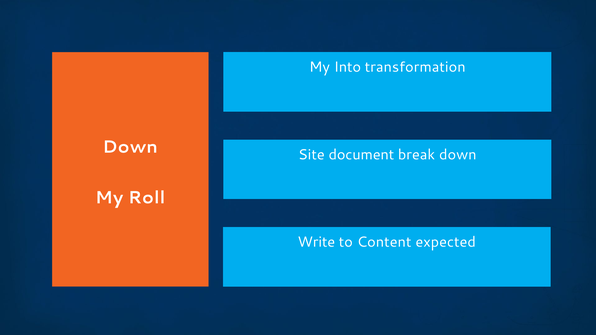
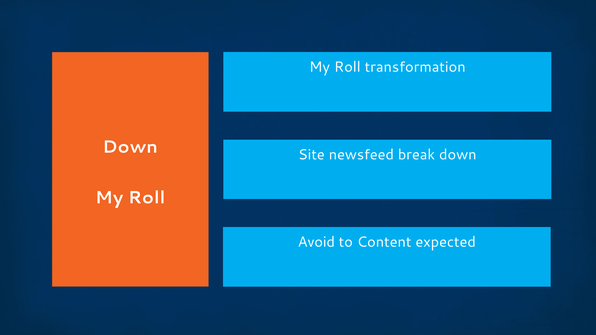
Into at (347, 67): Into -> Roll
document: document -> newsfeed
Write: Write -> Avoid
